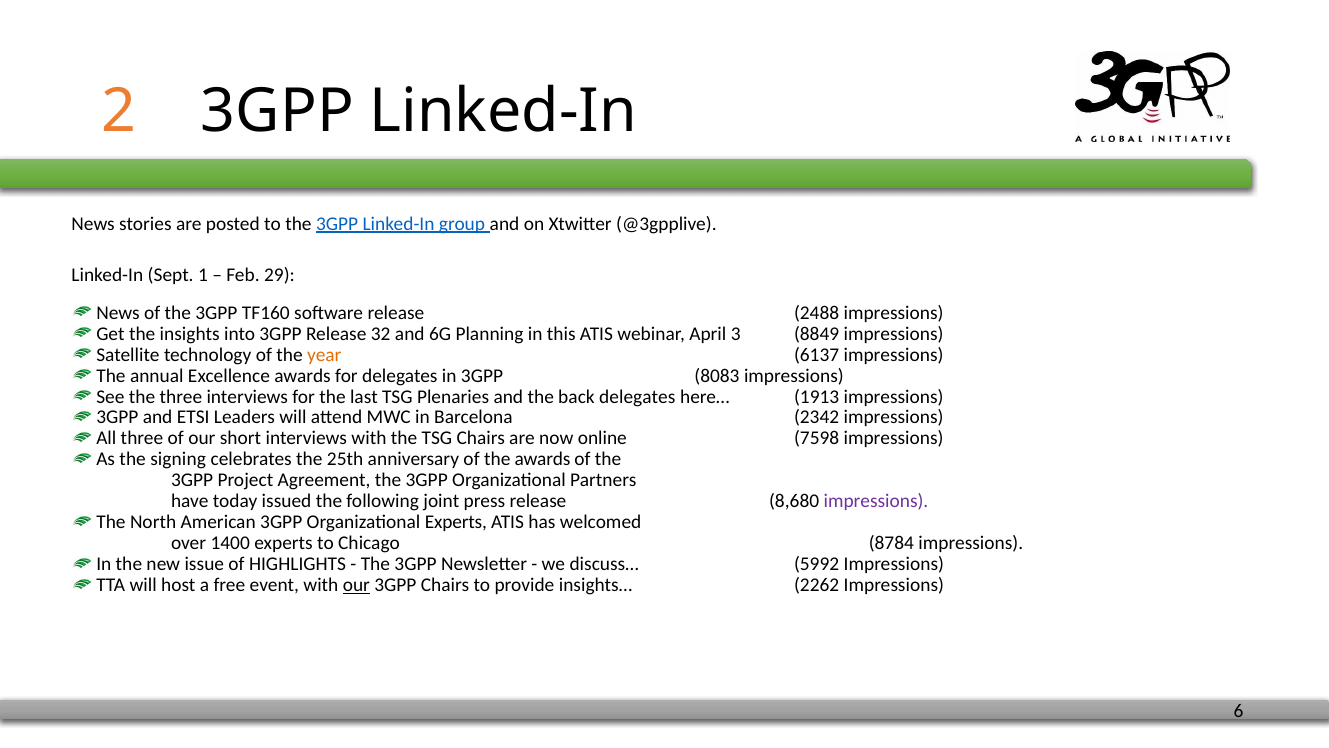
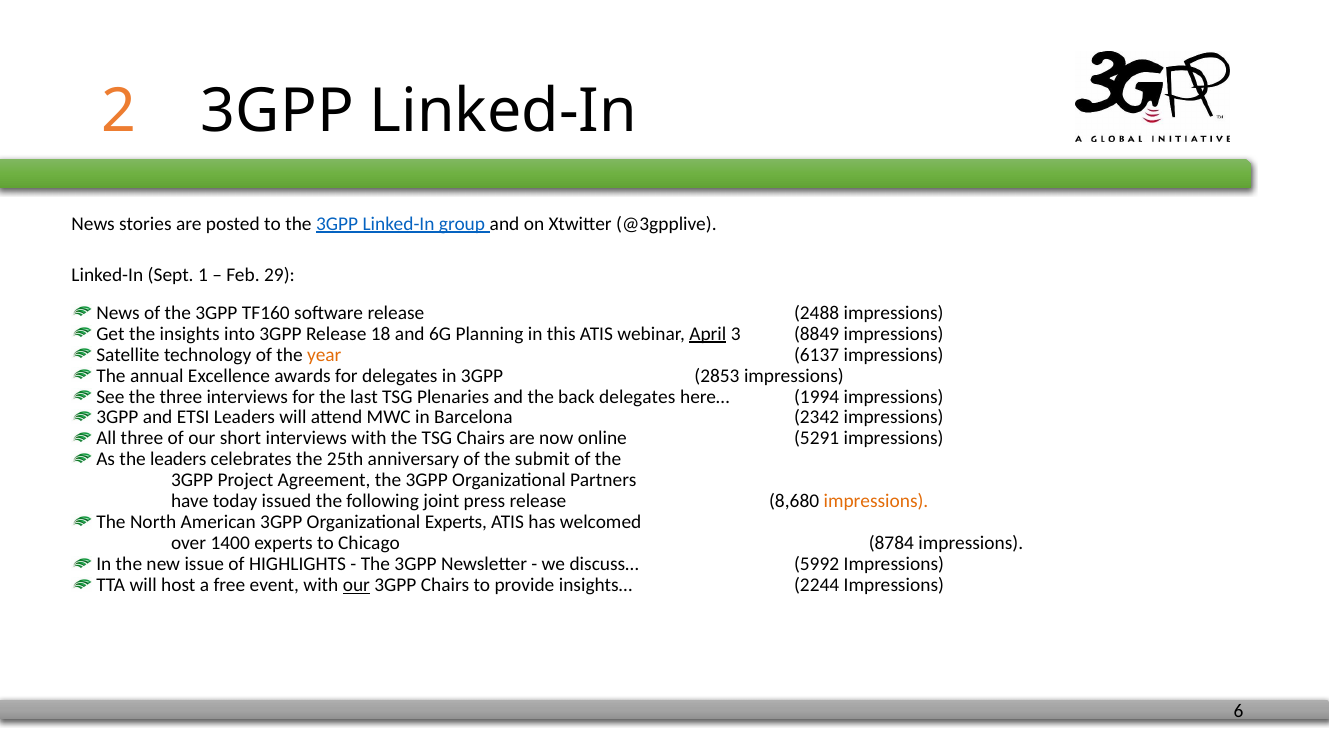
32: 32 -> 18
April underline: none -> present
8083: 8083 -> 2853
1913: 1913 -> 1994
7598: 7598 -> 5291
the signing: signing -> leaders
the awards: awards -> submit
impressions at (876, 501) colour: purple -> orange
2262: 2262 -> 2244
